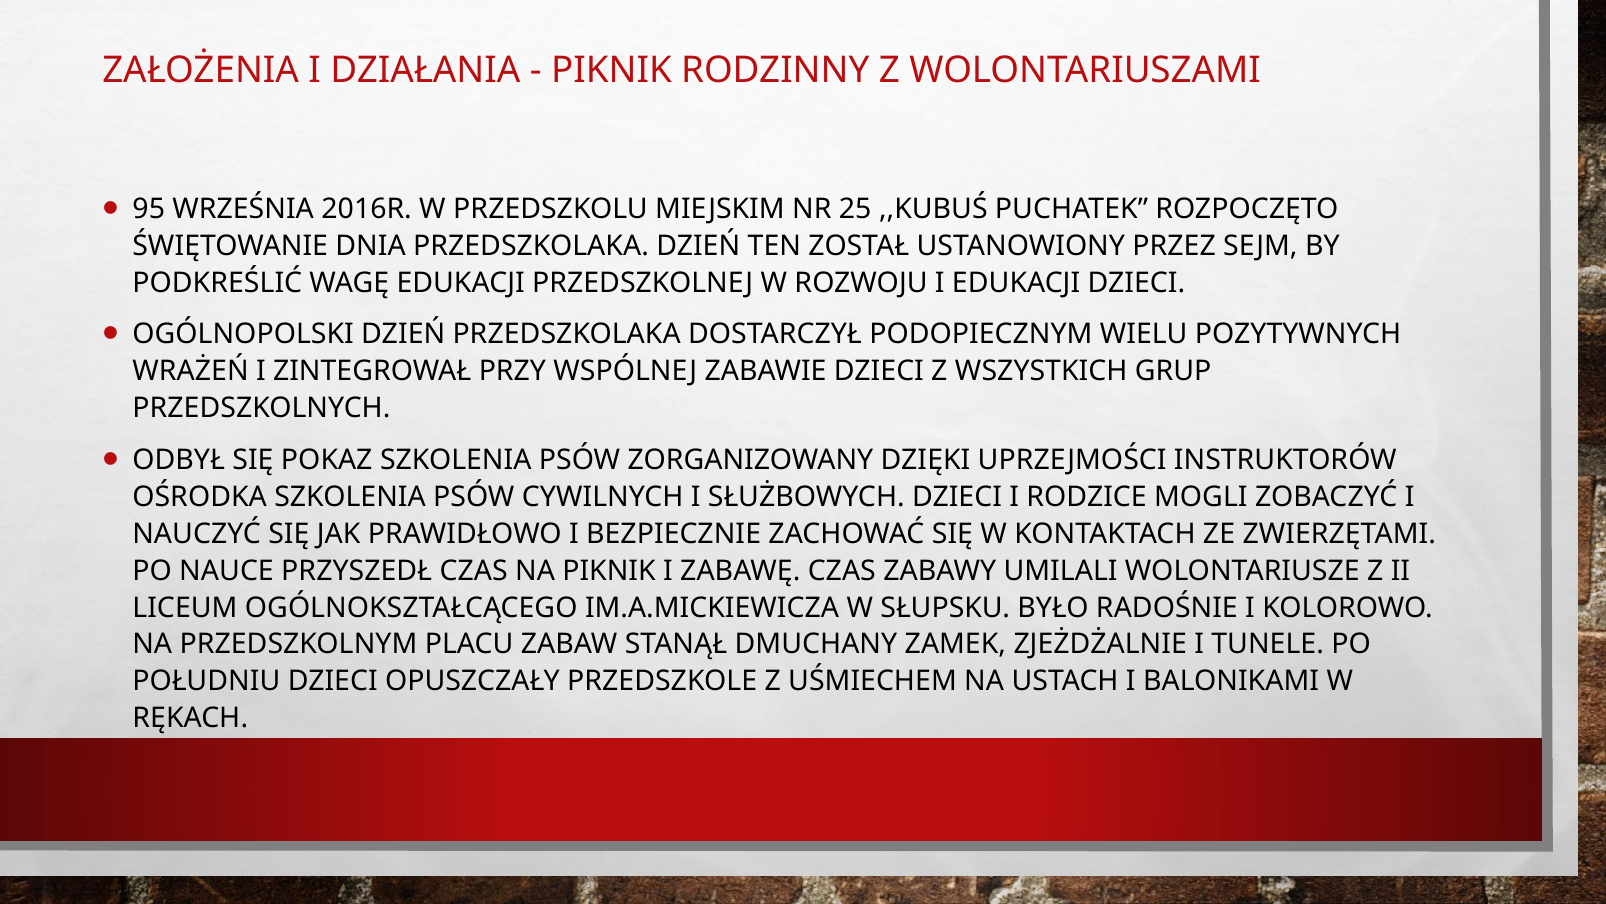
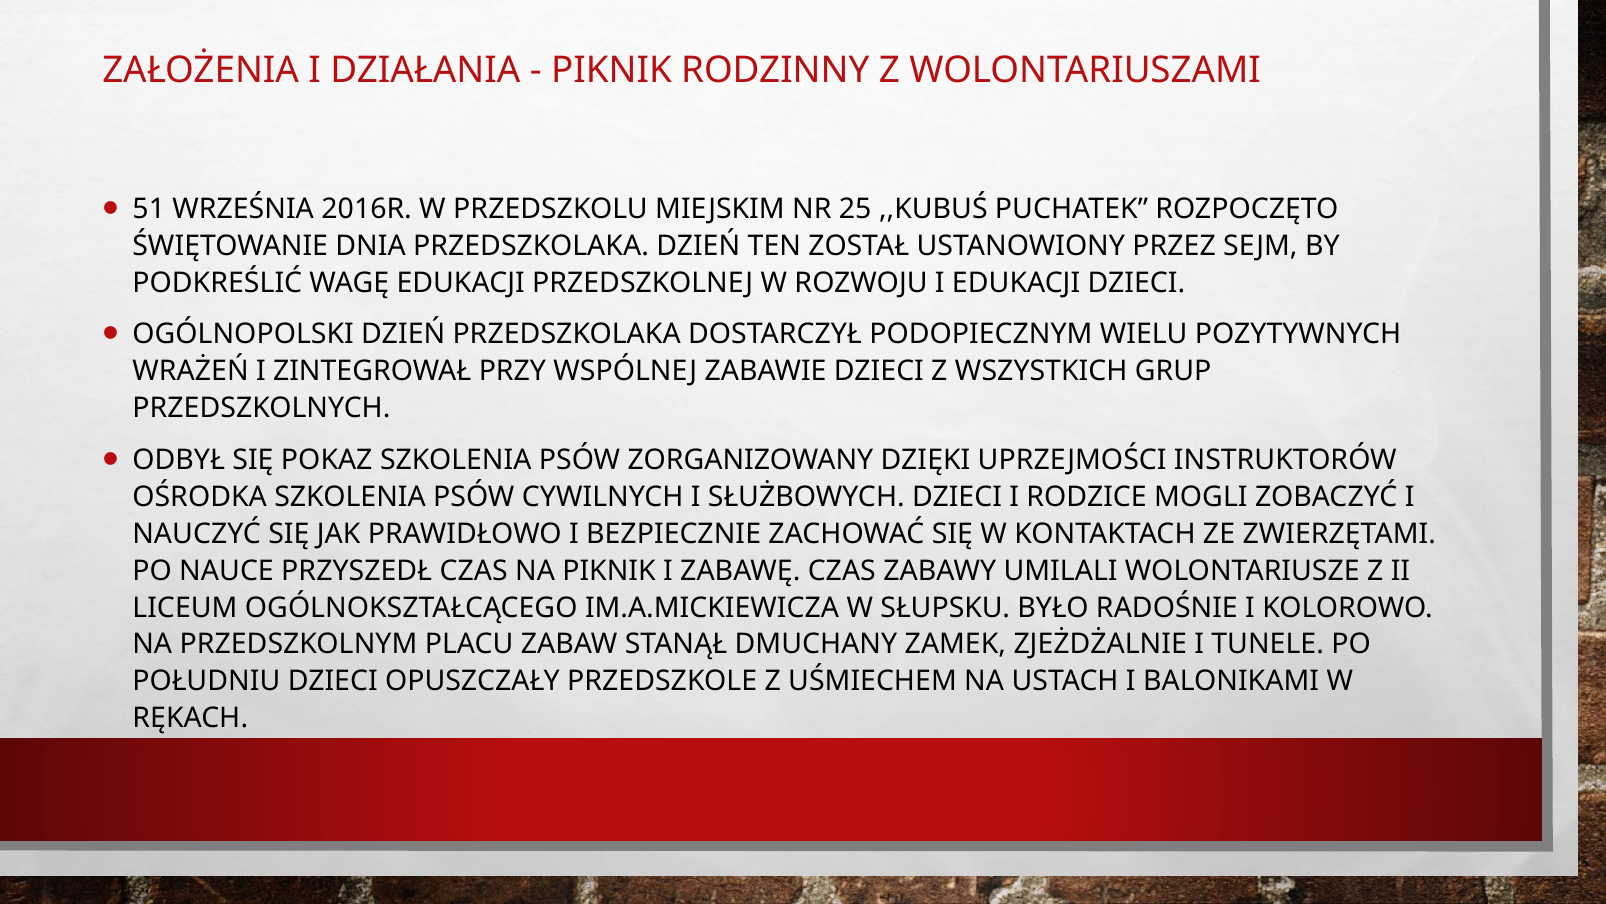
95: 95 -> 51
